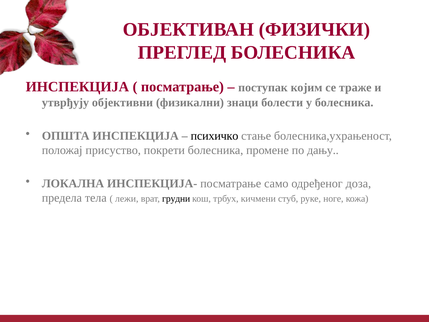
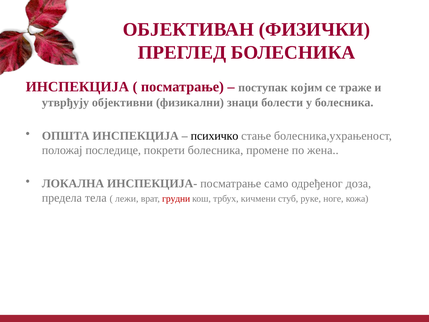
присуство: присуство -> последице
дању: дању -> жена
грудни colour: black -> red
